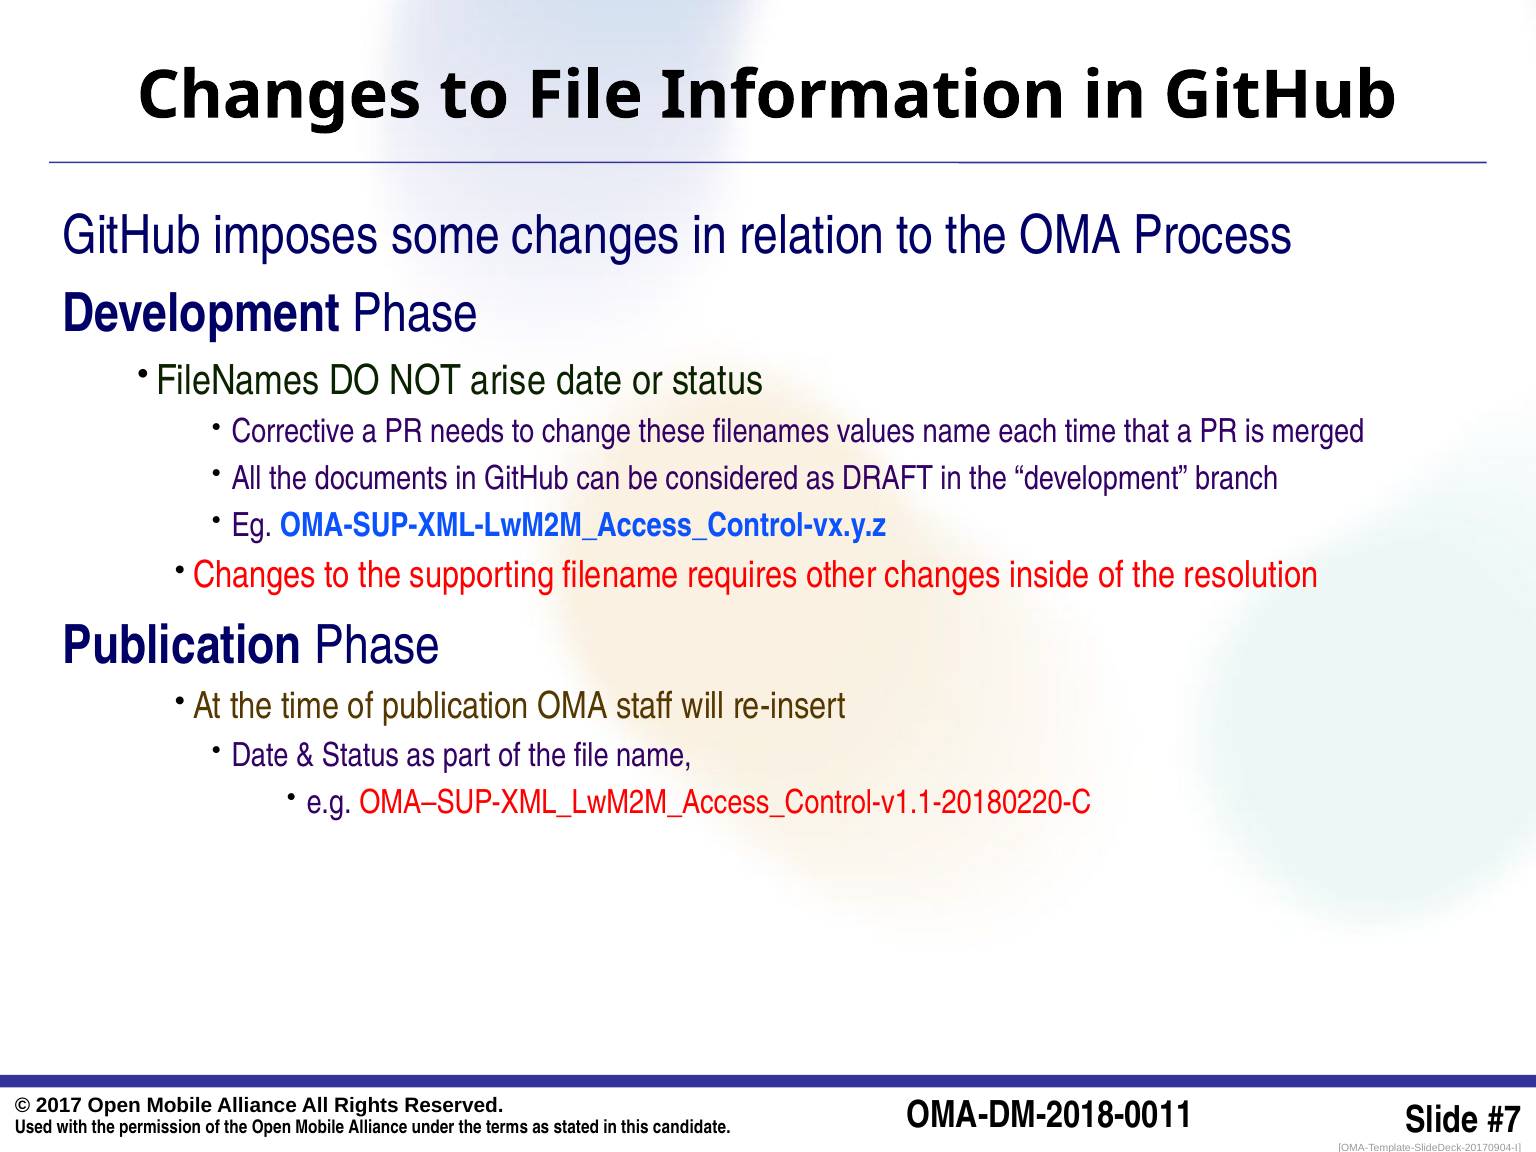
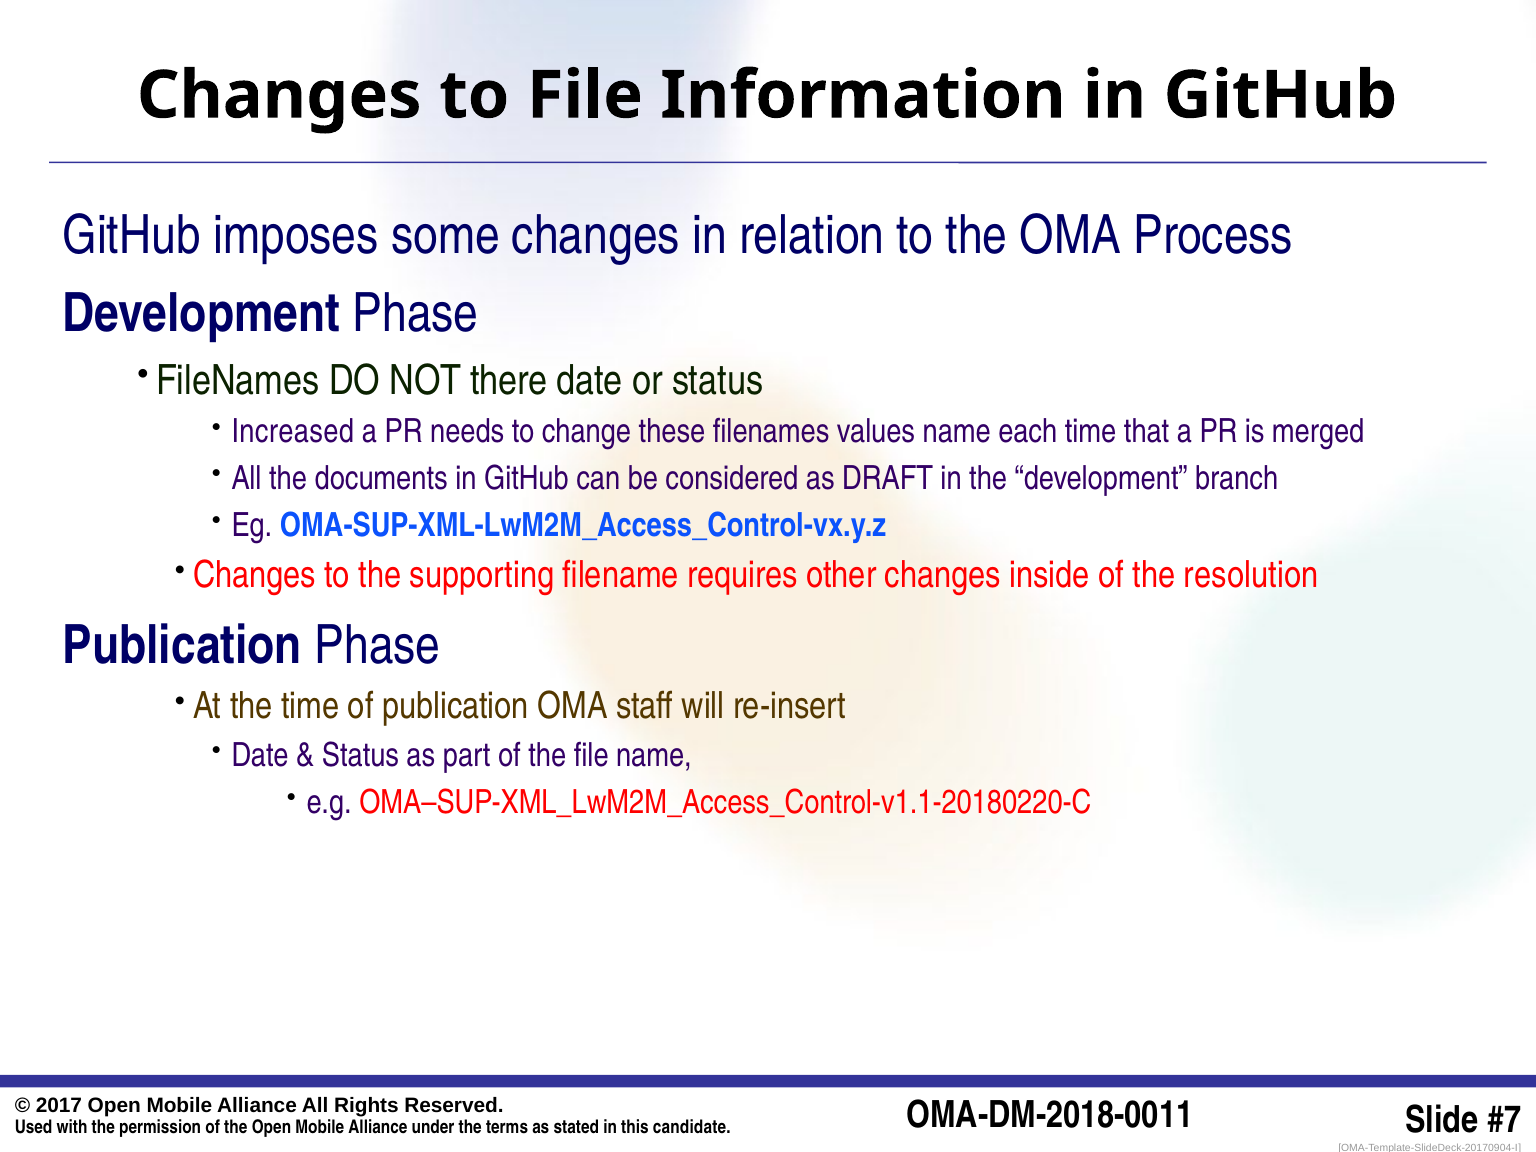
arise: arise -> there
Corrective: Corrective -> Increased
